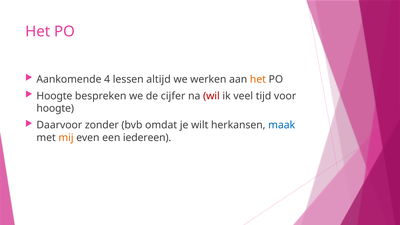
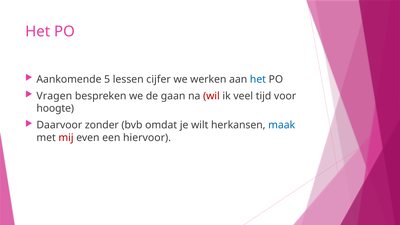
4: 4 -> 5
altijd: altijd -> cijfer
het at (258, 79) colour: orange -> blue
Hoogte at (54, 96): Hoogte -> Vragen
cijfer: cijfer -> gaan
mij colour: orange -> red
iedereen: iedereen -> hiervoor
